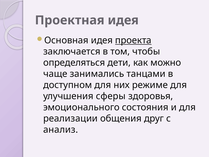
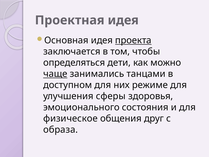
чаще underline: none -> present
реализации: реализации -> физическое
анализ: анализ -> образа
